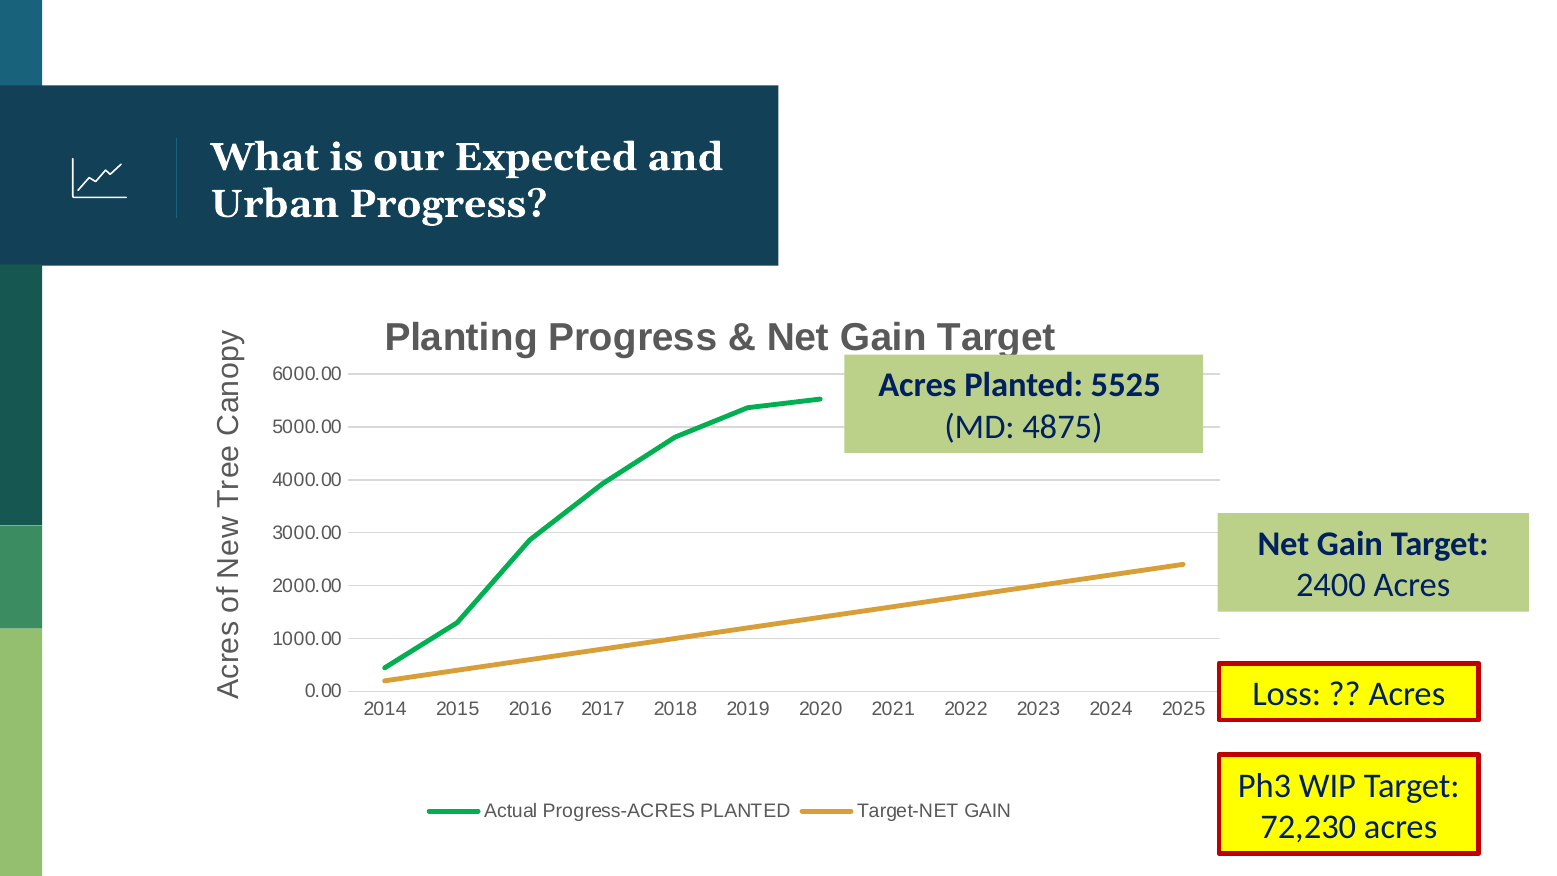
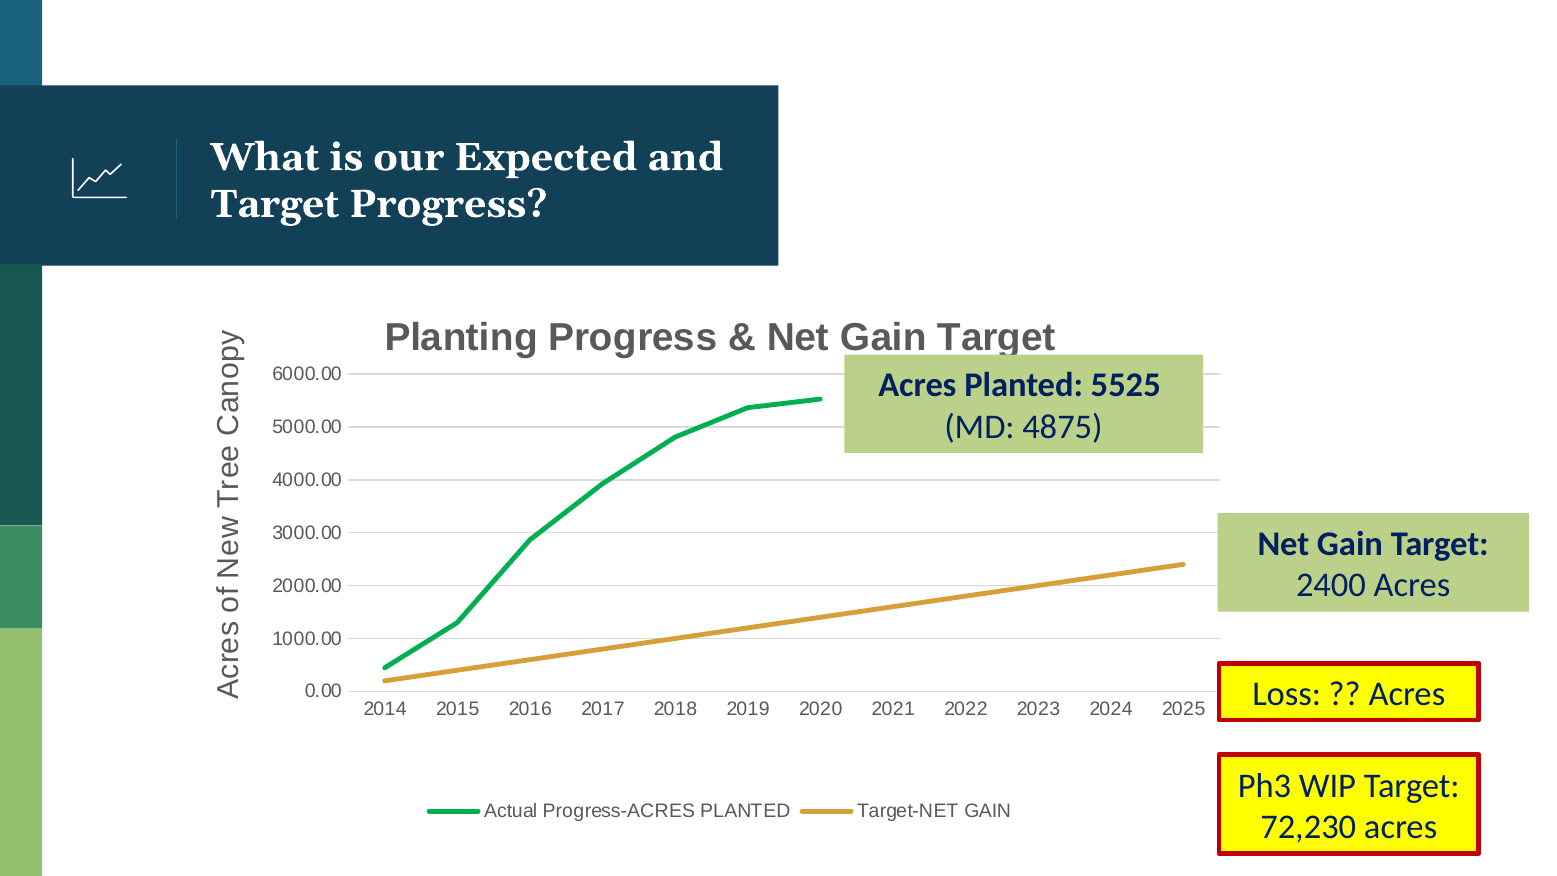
Urban at (275, 204): Urban -> Target
